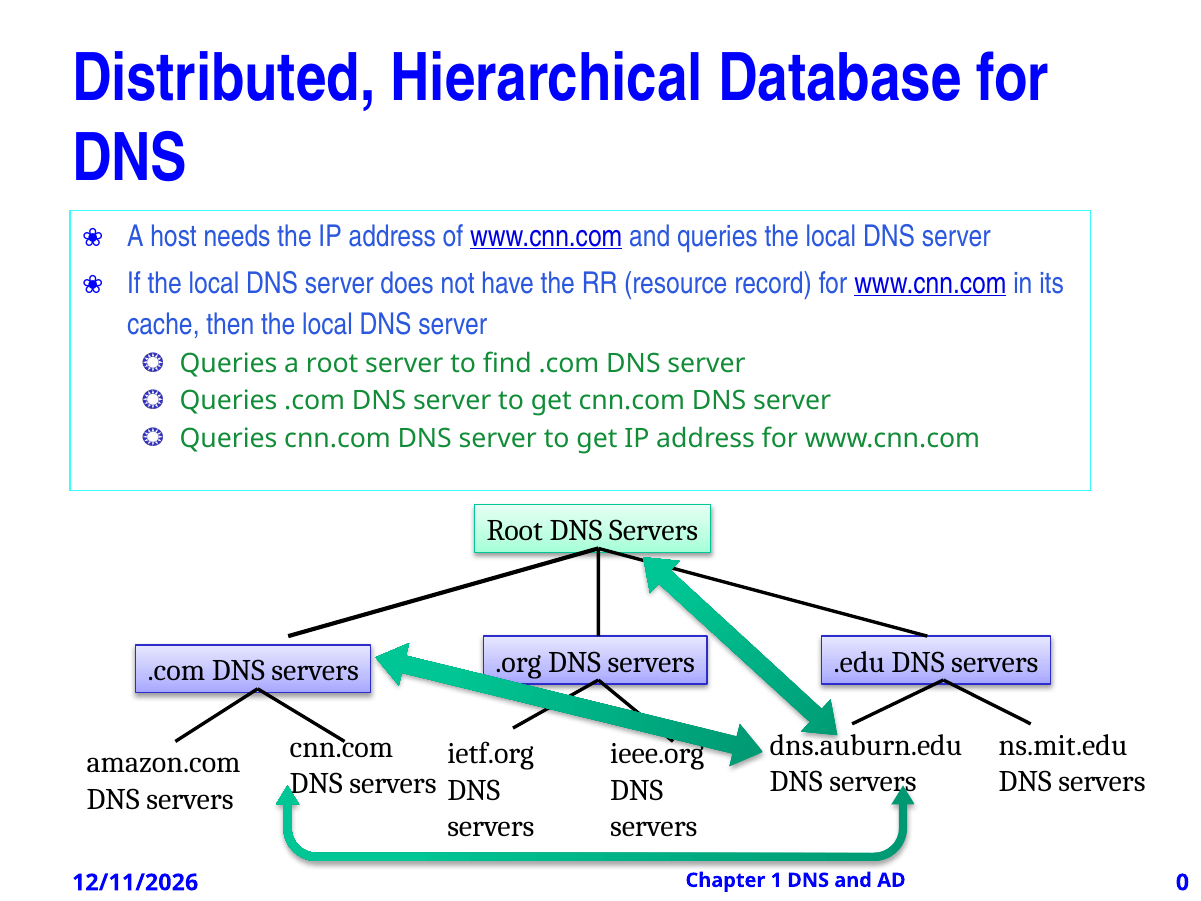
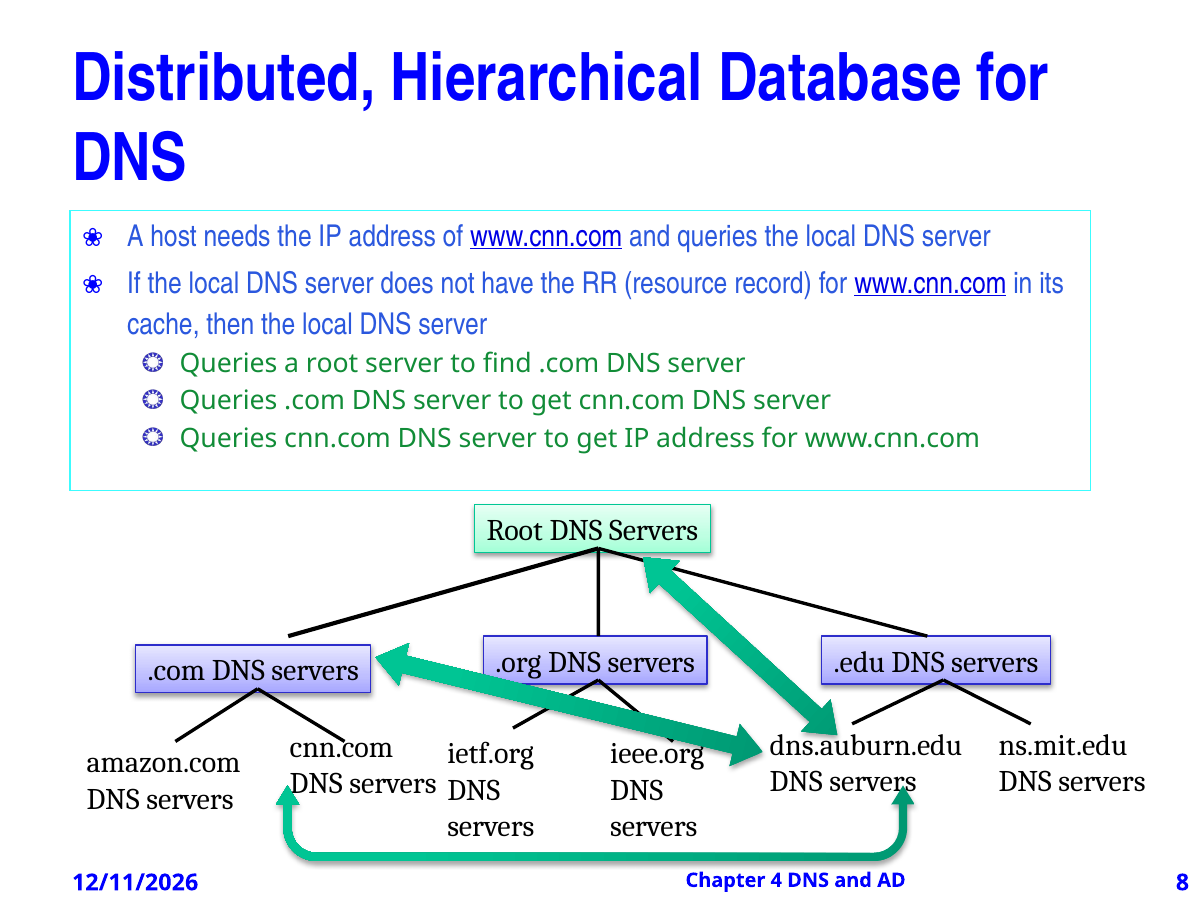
1: 1 -> 4
0: 0 -> 8
